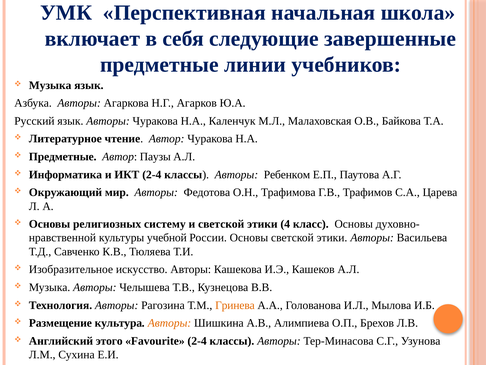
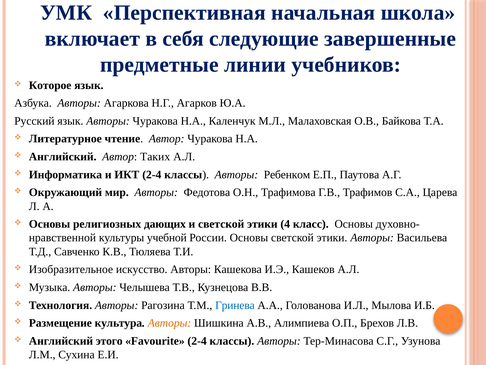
Музыка at (50, 85): Музыка -> Которое
Предметные at (63, 156): Предметные -> Английский
Паузы: Паузы -> Таких
систему: систему -> дающих
Гринева colour: orange -> blue
